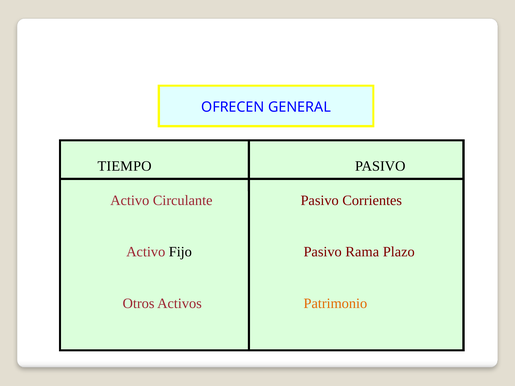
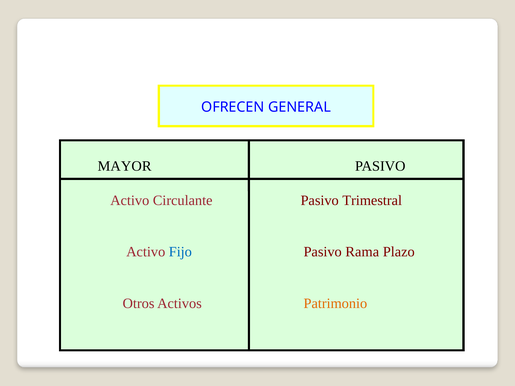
TIEMPO: TIEMPO -> MAYOR
Corrientes: Corrientes -> Trimestral
Fijo colour: black -> blue
